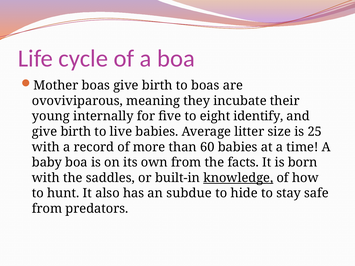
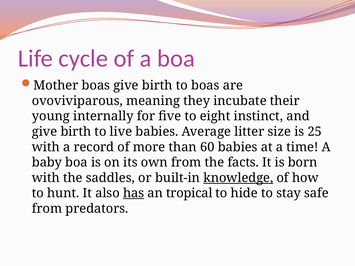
identify: identify -> instinct
has underline: none -> present
subdue: subdue -> tropical
